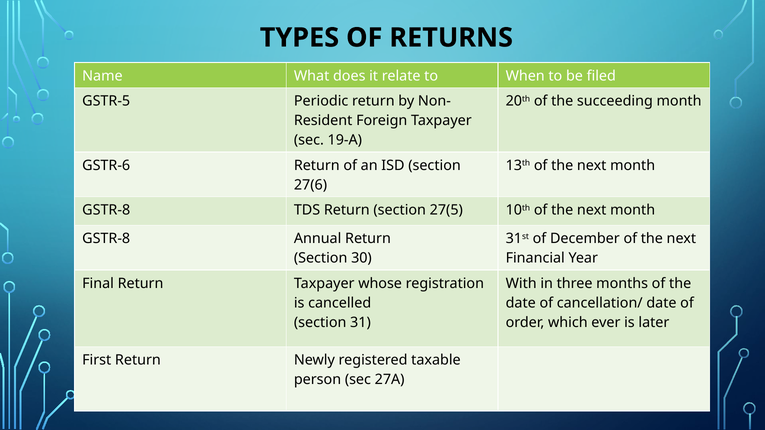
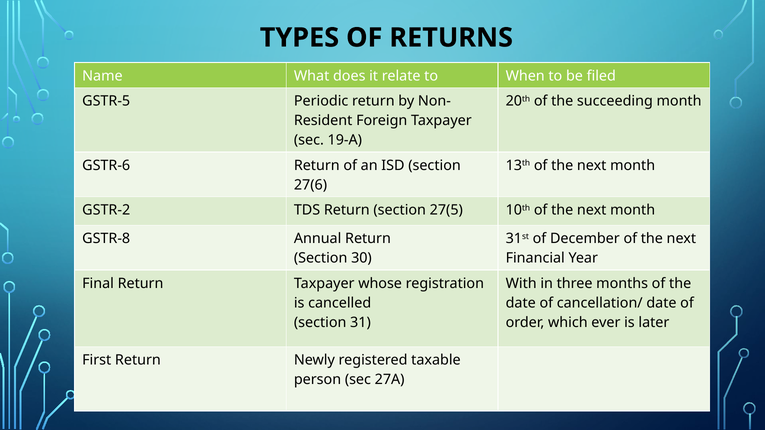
GSTR-8 at (106, 210): GSTR-8 -> GSTR-2
